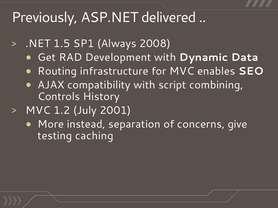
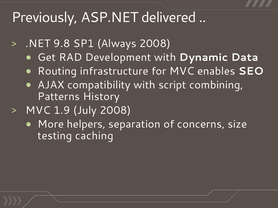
1.5: 1.5 -> 9.8
Controls: Controls -> Patterns
1.2: 1.2 -> 1.9
July 2001: 2001 -> 2008
instead: instead -> helpers
give: give -> size
